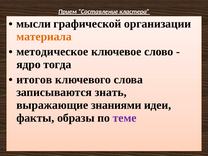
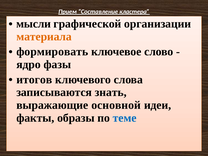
методическое: методическое -> формировать
тогда: тогда -> фазы
знаниями: знаниями -> основной
теме colour: purple -> blue
